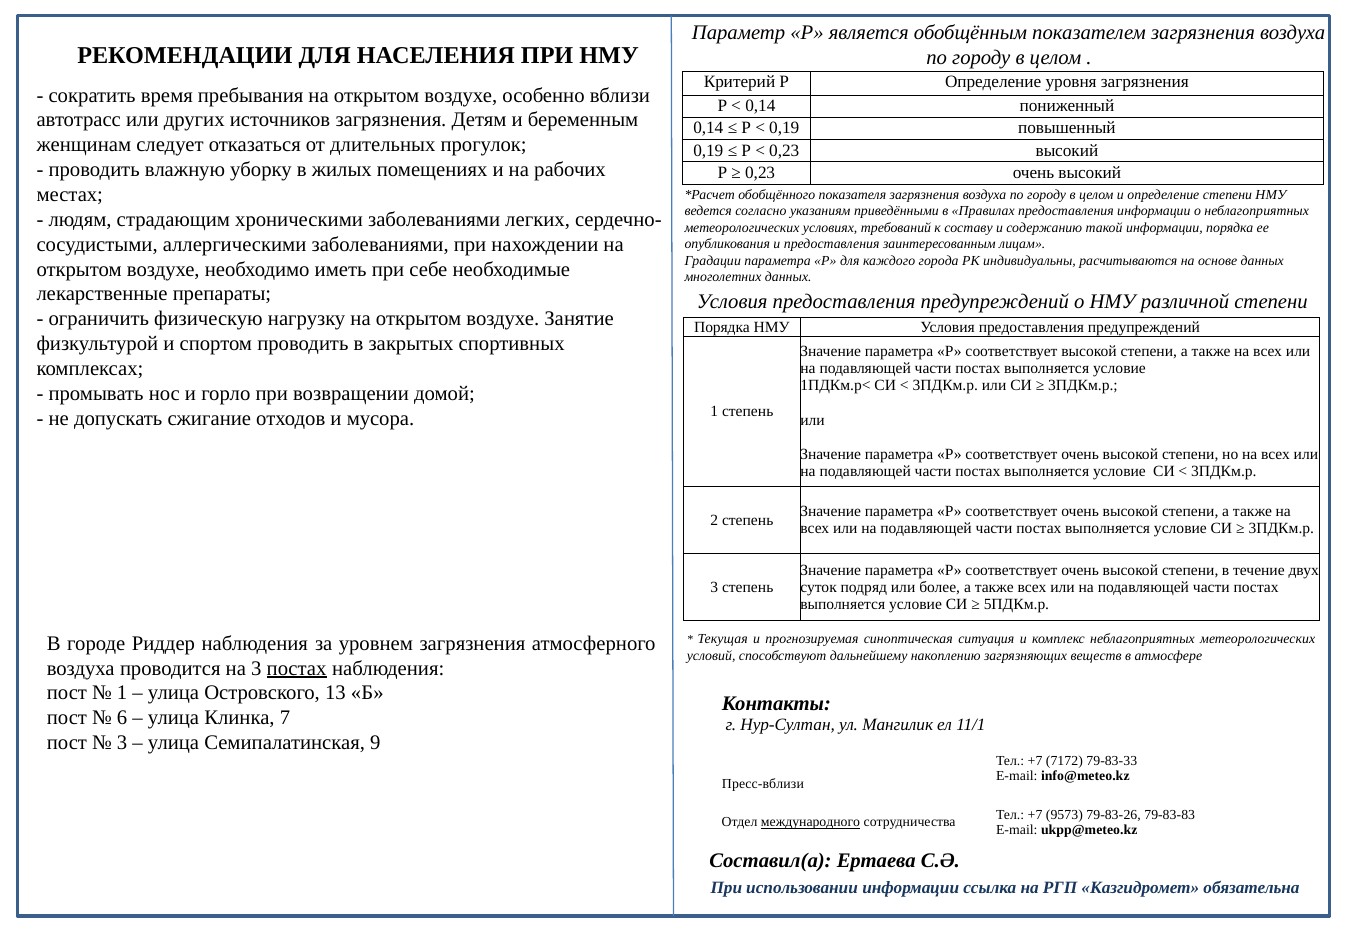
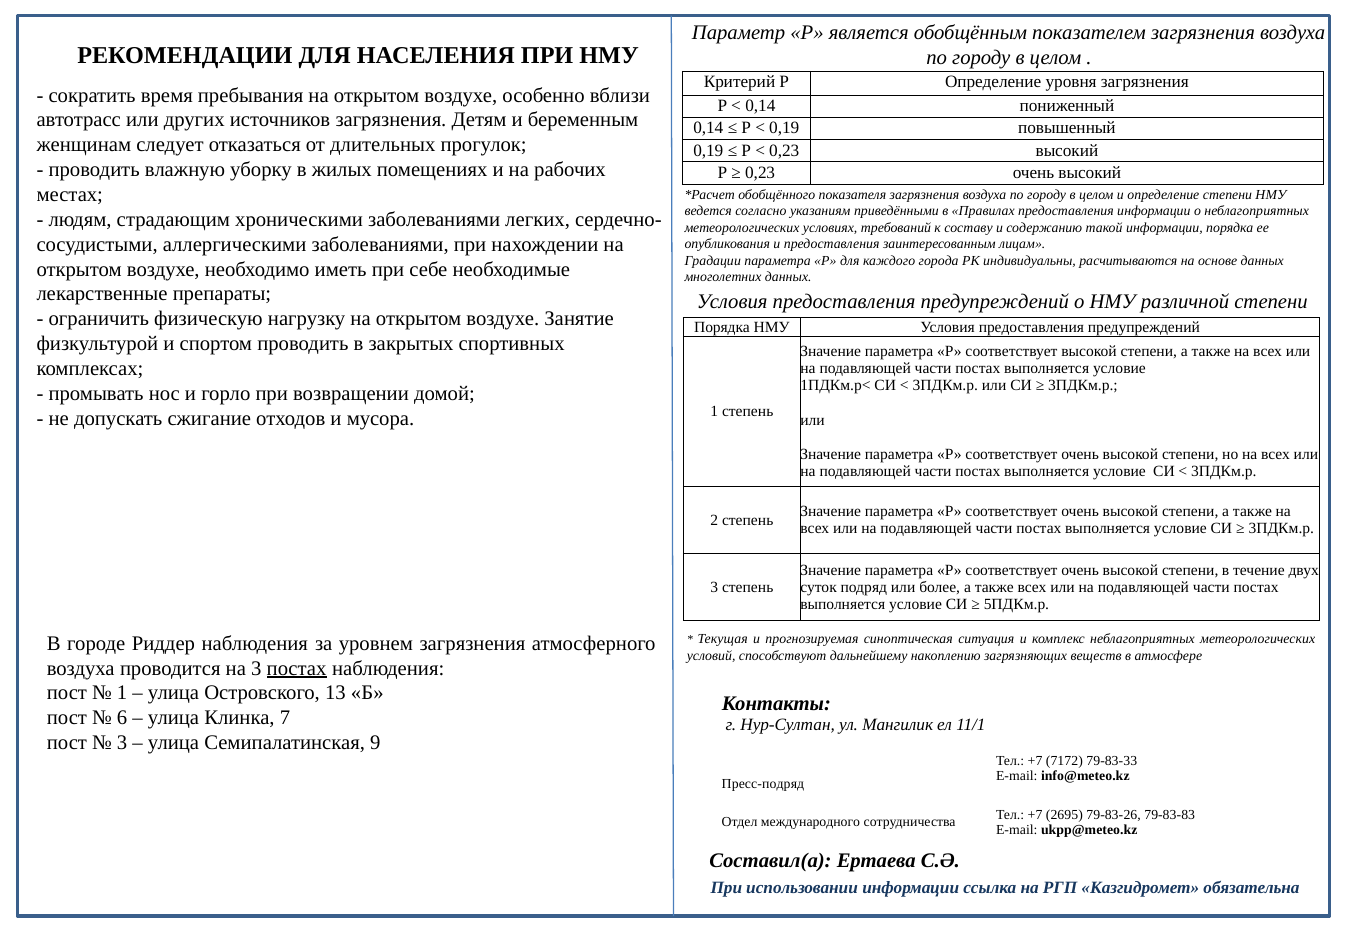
Пресс-вблизи: Пресс-вблизи -> Пресс-подряд
9573: 9573 -> 2695
международного underline: present -> none
